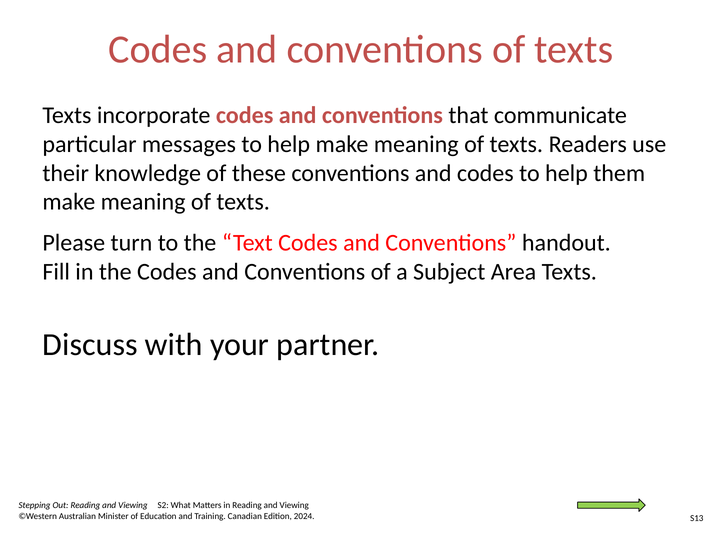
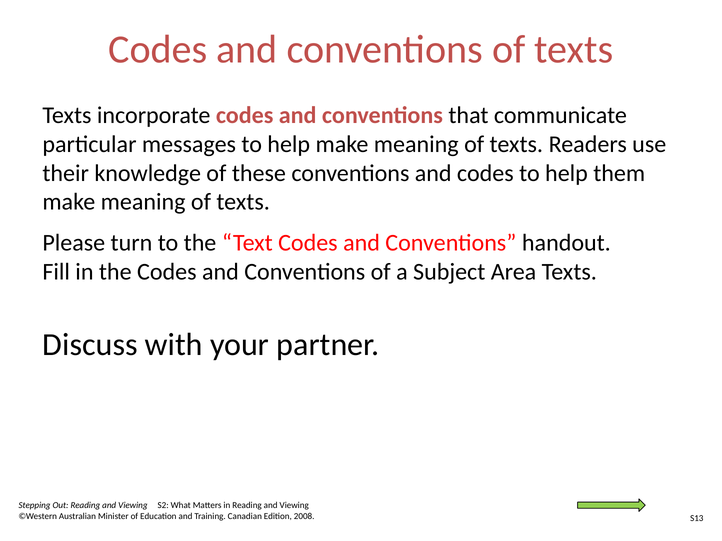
2024: 2024 -> 2008
